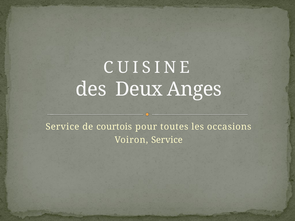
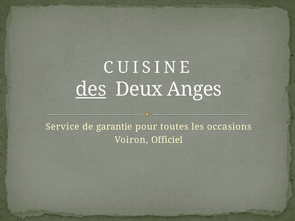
des underline: none -> present
courtois: courtois -> garantie
Voiron Service: Service -> Officiel
